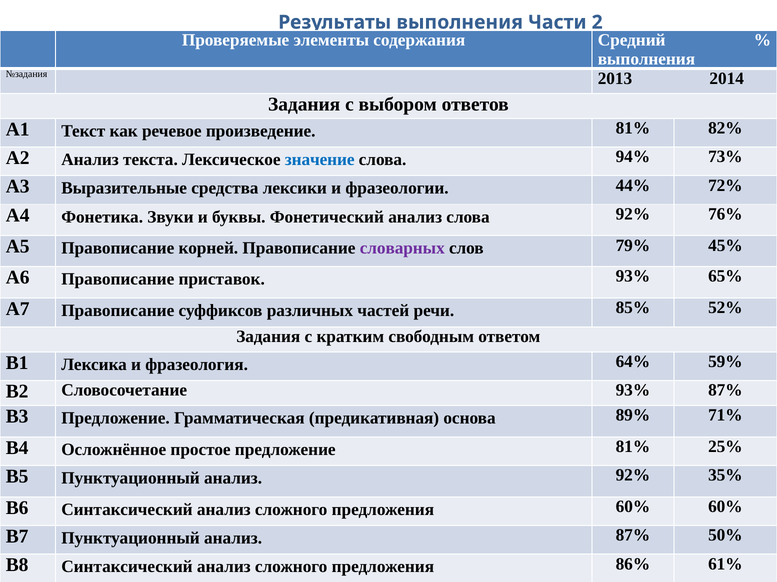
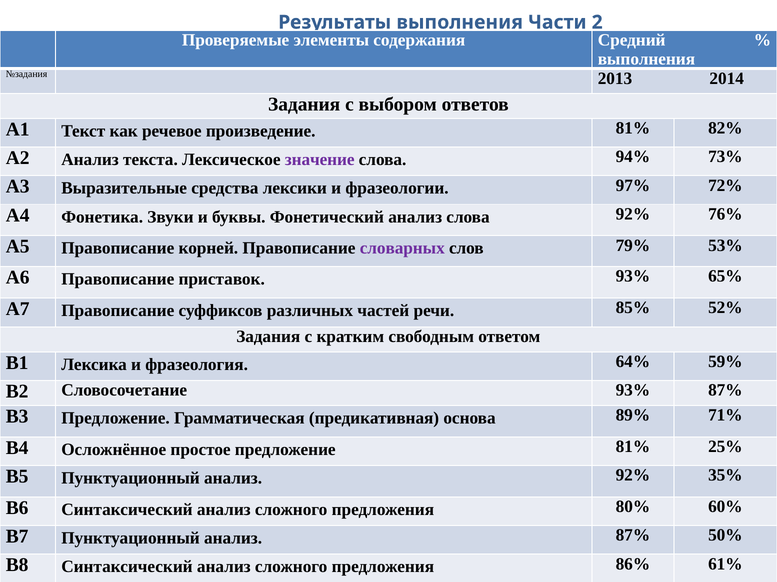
значение colour: blue -> purple
44%: 44% -> 97%
45%: 45% -> 53%
предложения 60%: 60% -> 80%
